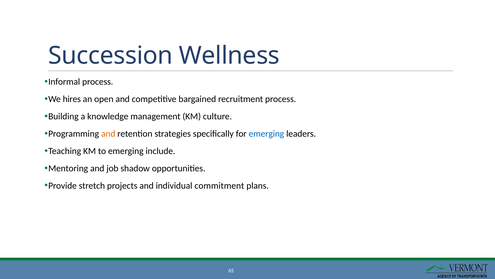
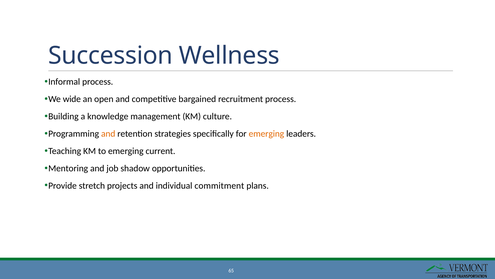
hires: hires -> wide
emerging at (266, 133) colour: blue -> orange
include: include -> current
